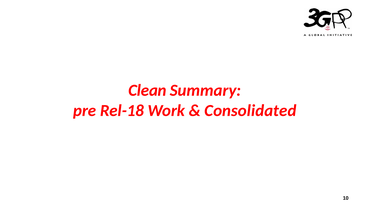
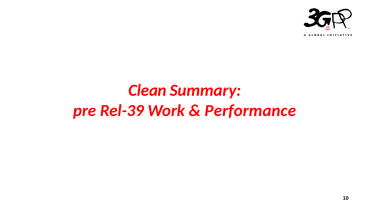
Rel-18: Rel-18 -> Rel-39
Consolidated: Consolidated -> Performance
